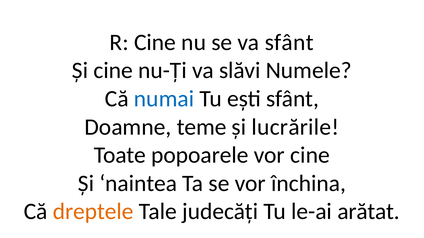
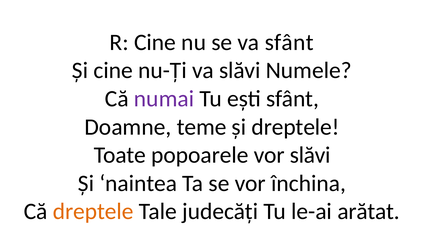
numai colour: blue -> purple
și lucrările: lucrările -> dreptele
vor cine: cine -> slăvi
